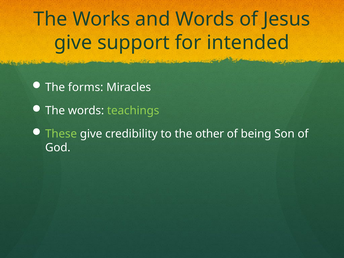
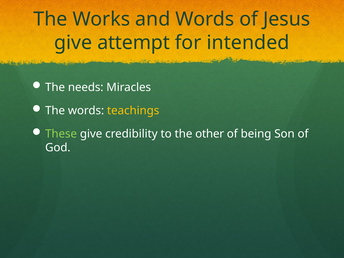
support: support -> attempt
forms: forms -> needs
teachings colour: light green -> yellow
